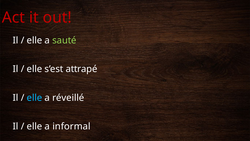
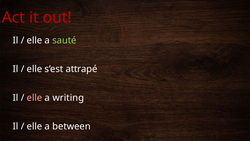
elle at (34, 97) colour: light blue -> pink
réveillé: réveillé -> writing
informal: informal -> between
